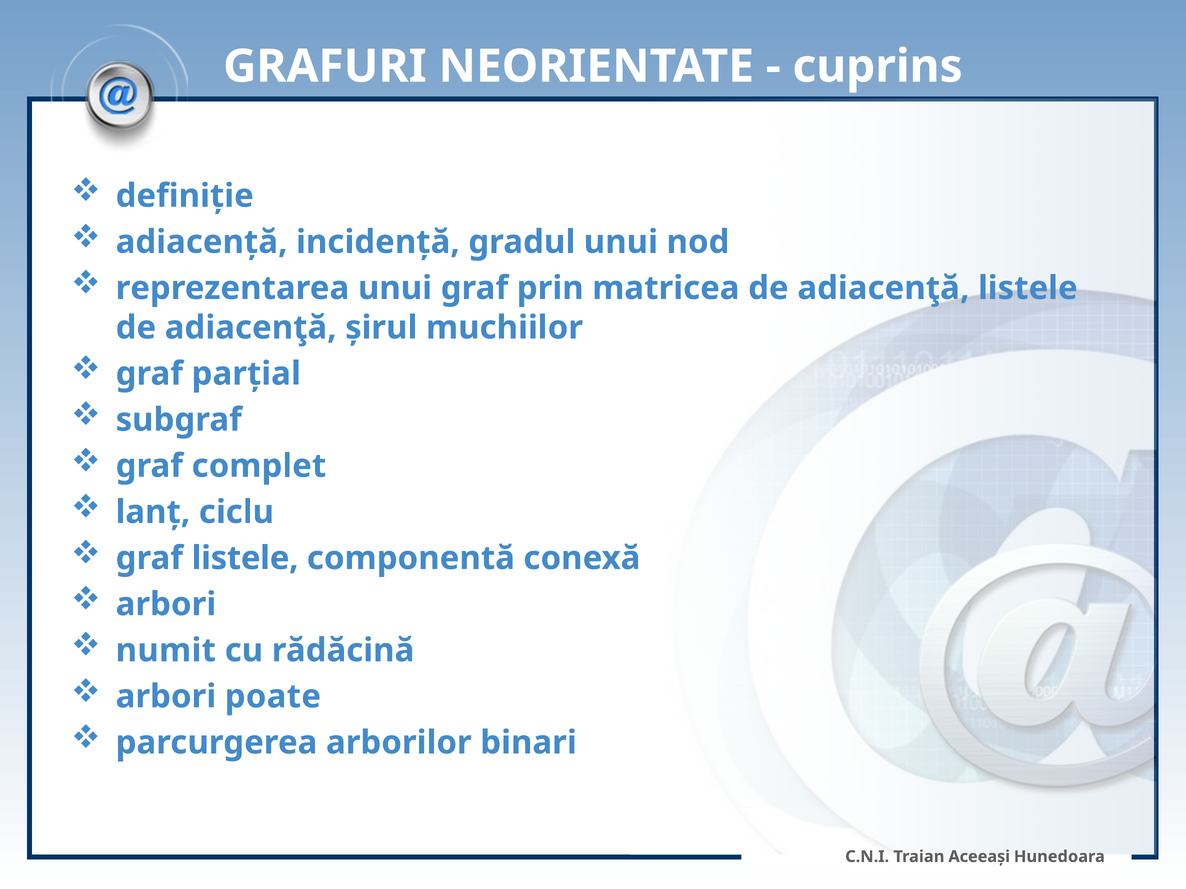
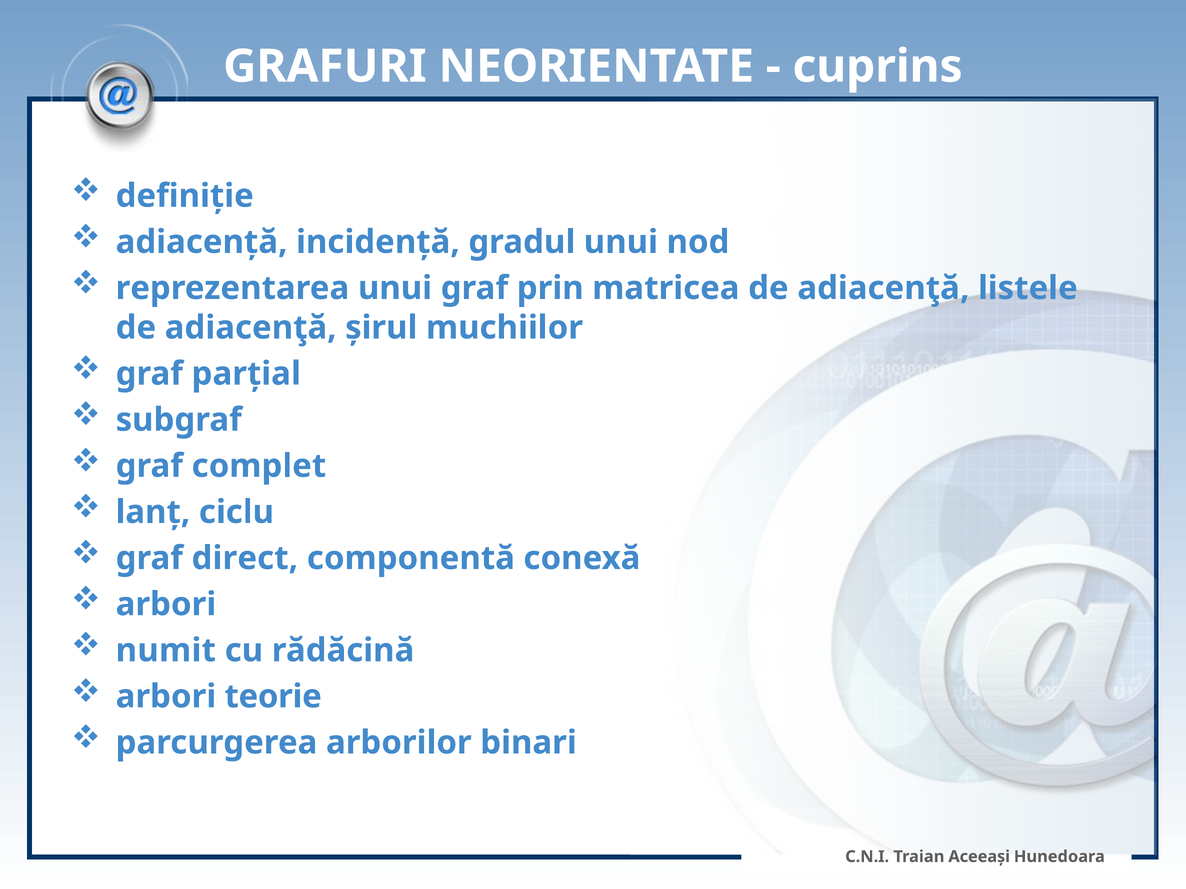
graf listele: listele -> direct
poate: poate -> teorie
